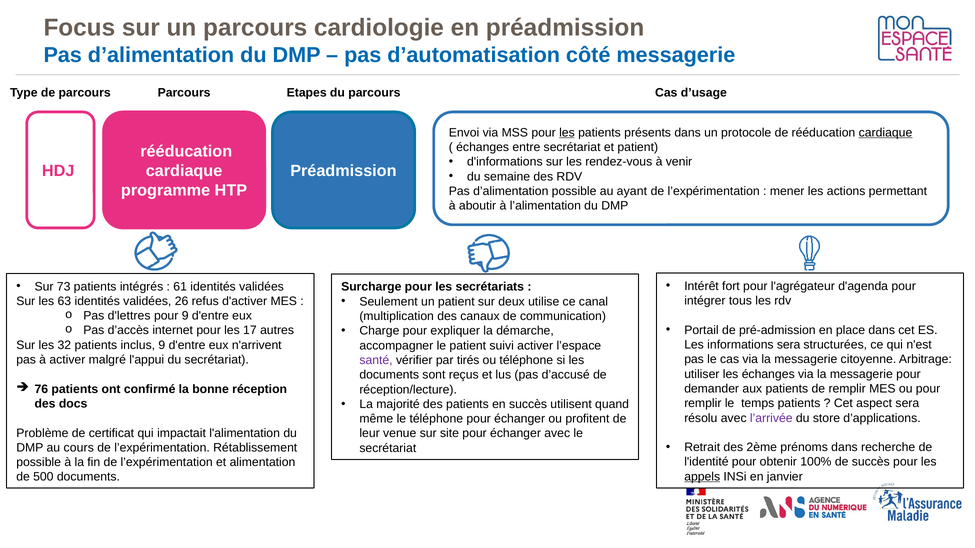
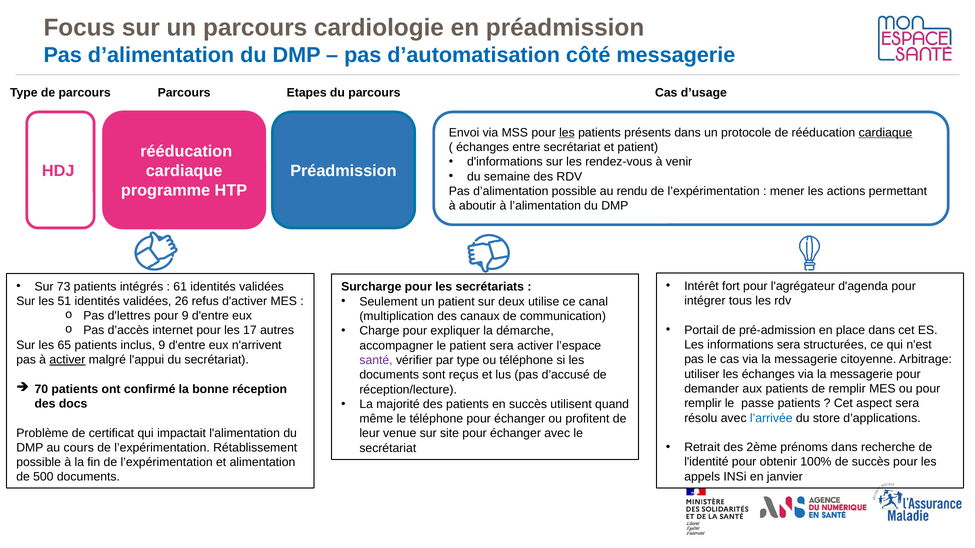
ayant: ayant -> rendu
63: 63 -> 51
32: 32 -> 65
patient suivi: suivi -> sera
activer at (67, 360) underline: none -> present
par tirés: tirés -> type
76: 76 -> 70
temps: temps -> passe
l’arrivée colour: purple -> blue
appels underline: present -> none
